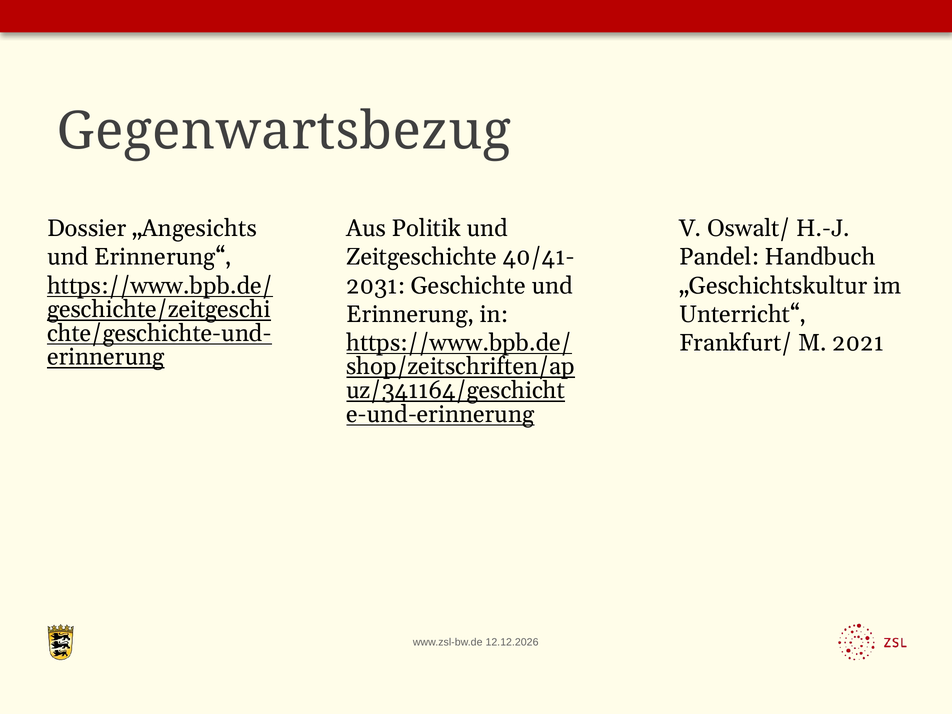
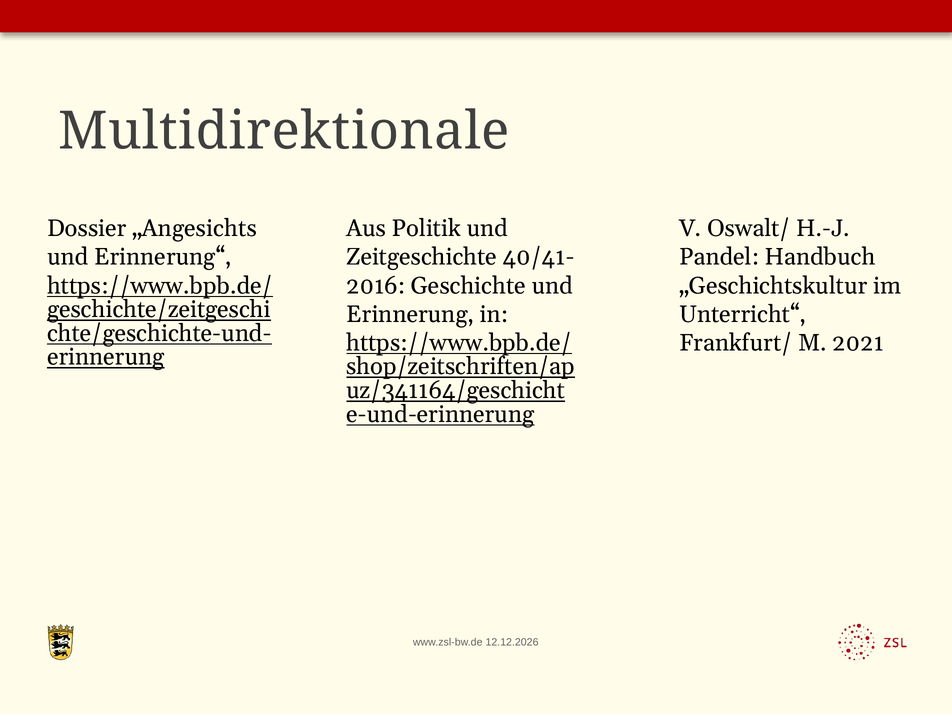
Gegenwartsbezug: Gegenwartsbezug -> Multidirektionale
2031: 2031 -> 2016
